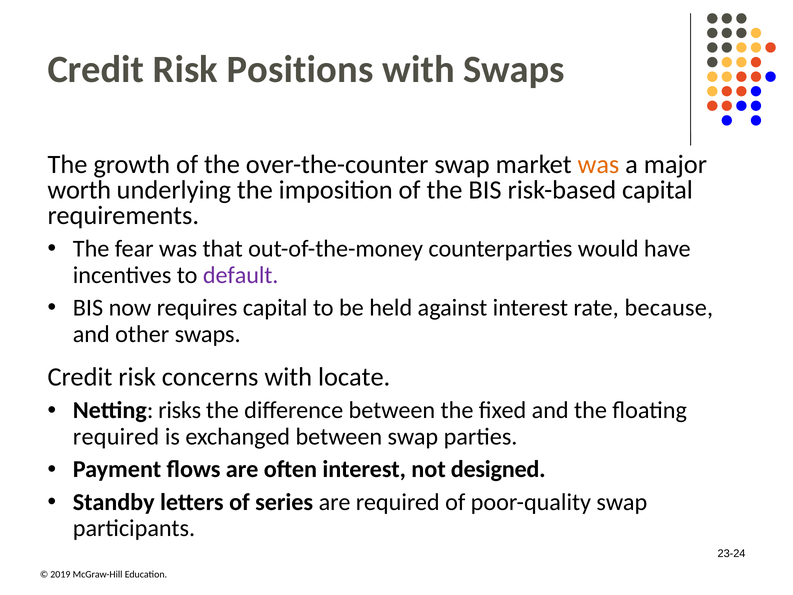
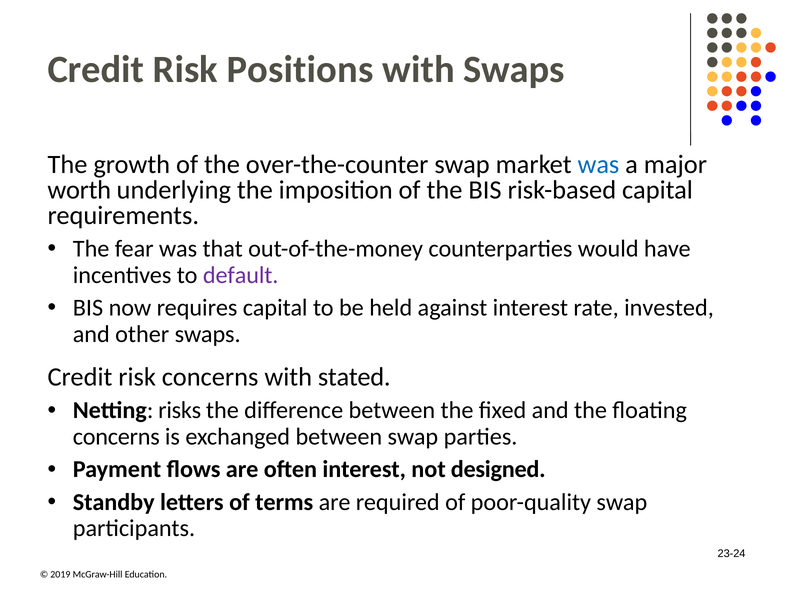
was at (598, 165) colour: orange -> blue
because: because -> invested
locate: locate -> stated
required at (116, 436): required -> concerns
series: series -> terms
